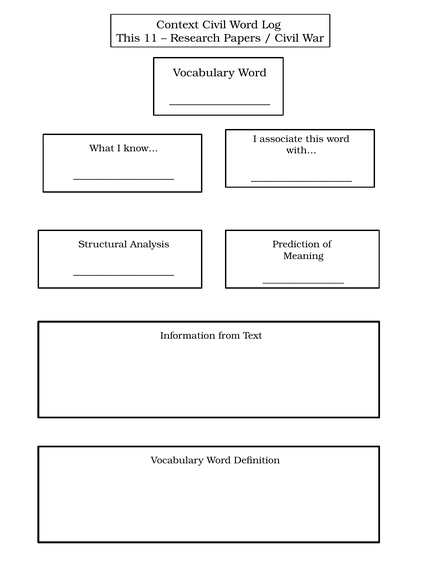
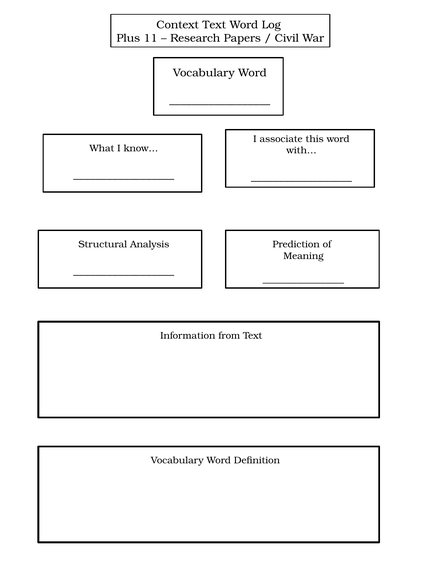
Context Civil: Civil -> Text
This at (128, 38): This -> Plus
